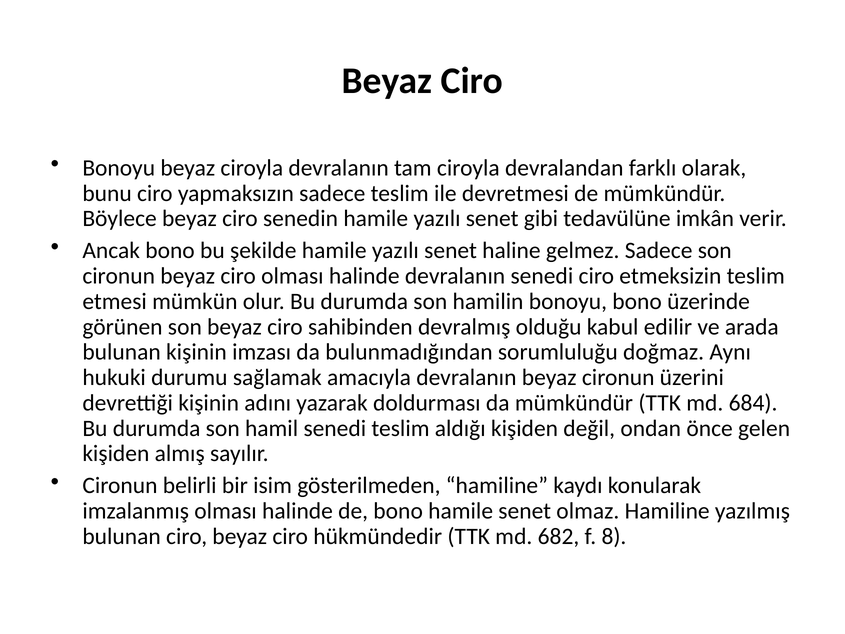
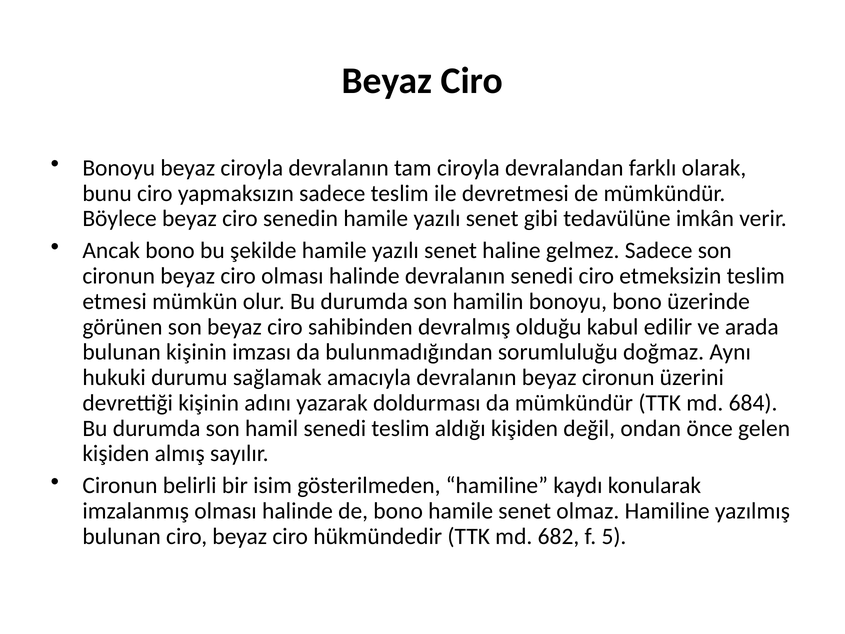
8: 8 -> 5
